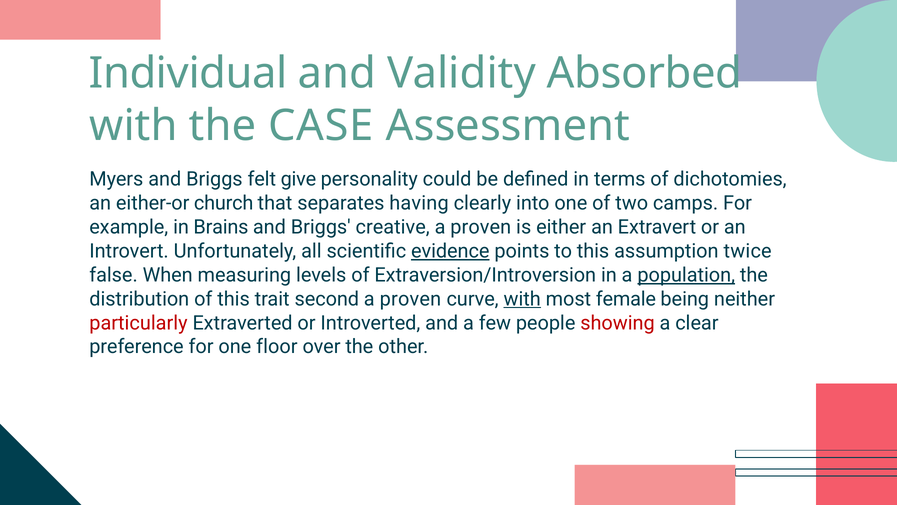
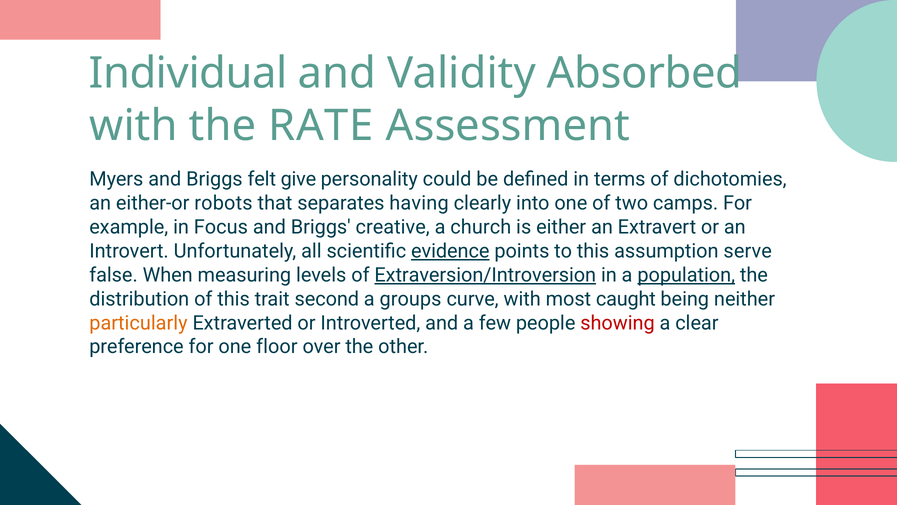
CASE: CASE -> RATE
church: church -> robots
Brains: Brains -> Focus
proven at (481, 227): proven -> church
twice: twice -> serve
Extraversion/Introversion underline: none -> present
proven at (410, 299): proven -> groups
with at (522, 299) underline: present -> none
female: female -> caught
particularly colour: red -> orange
